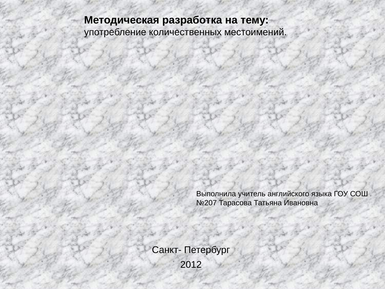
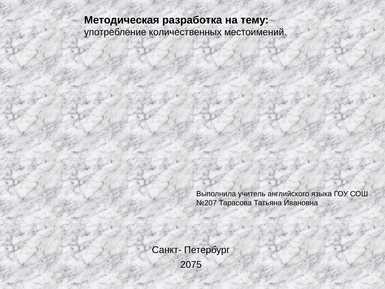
2012: 2012 -> 2075
